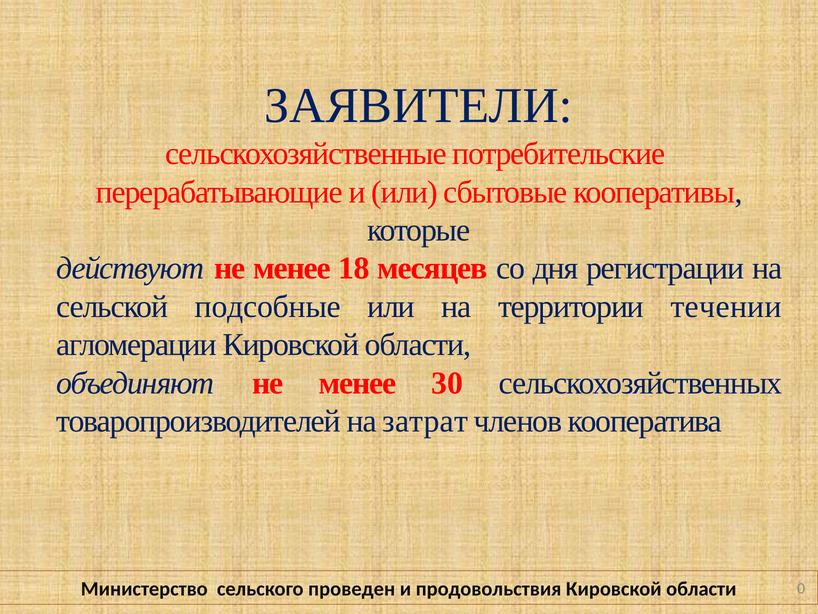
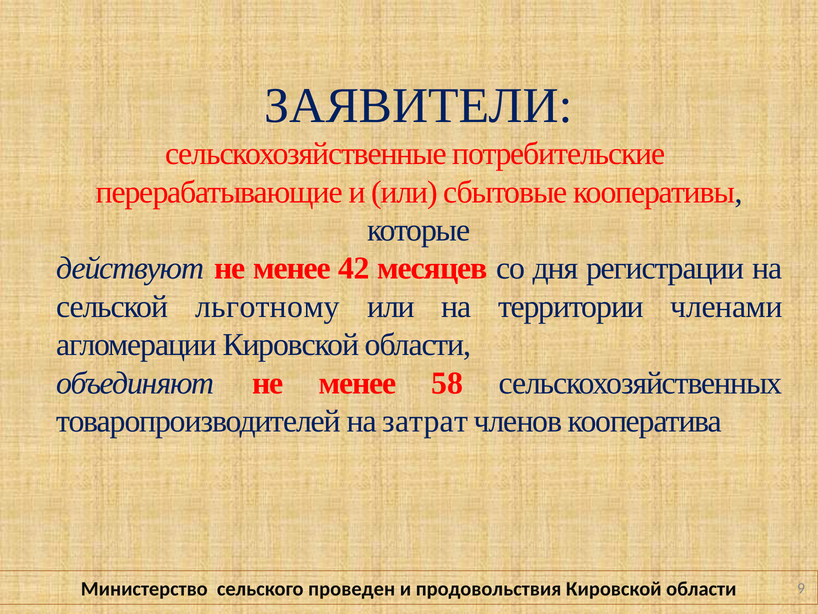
18: 18 -> 42
подсобные: подсобные -> льготному
течении: течении -> членами
30: 30 -> 58
0: 0 -> 9
